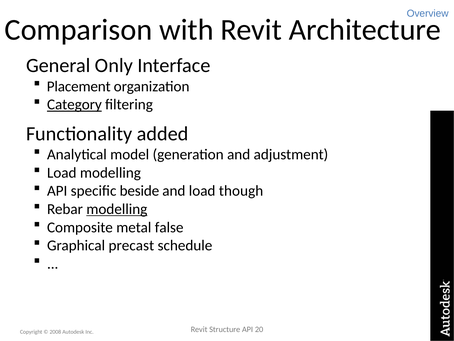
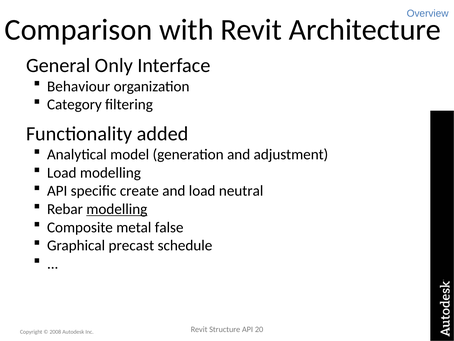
Placement: Placement -> Behaviour
Category underline: present -> none
beside: beside -> create
though: though -> neutral
